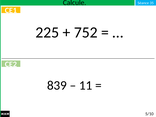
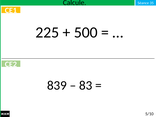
752: 752 -> 500
11: 11 -> 83
